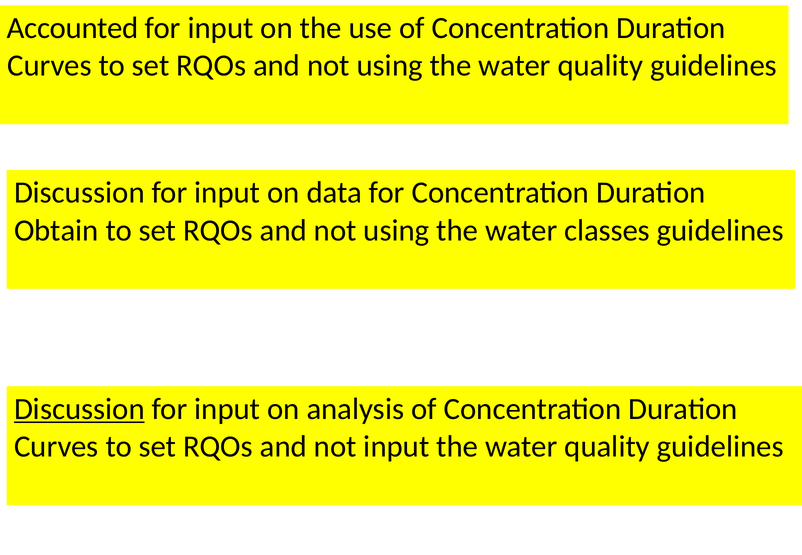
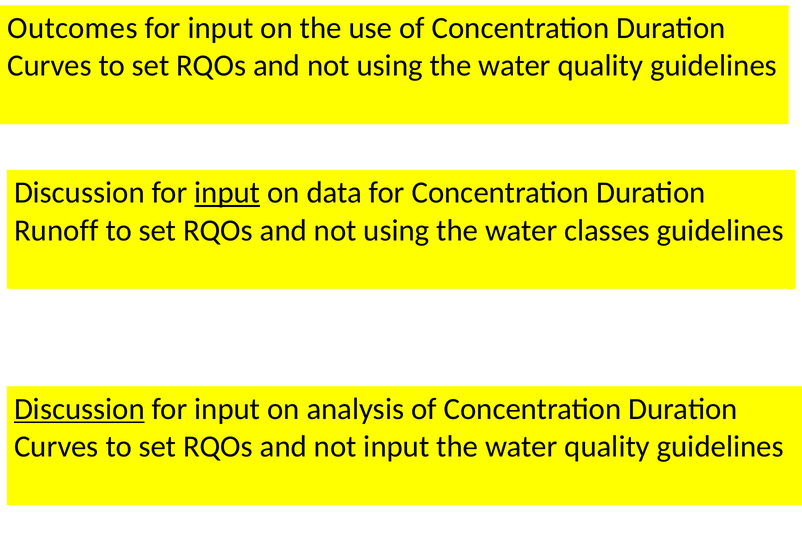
Accounted: Accounted -> Outcomes
input at (227, 193) underline: none -> present
Obtain: Obtain -> Runoff
